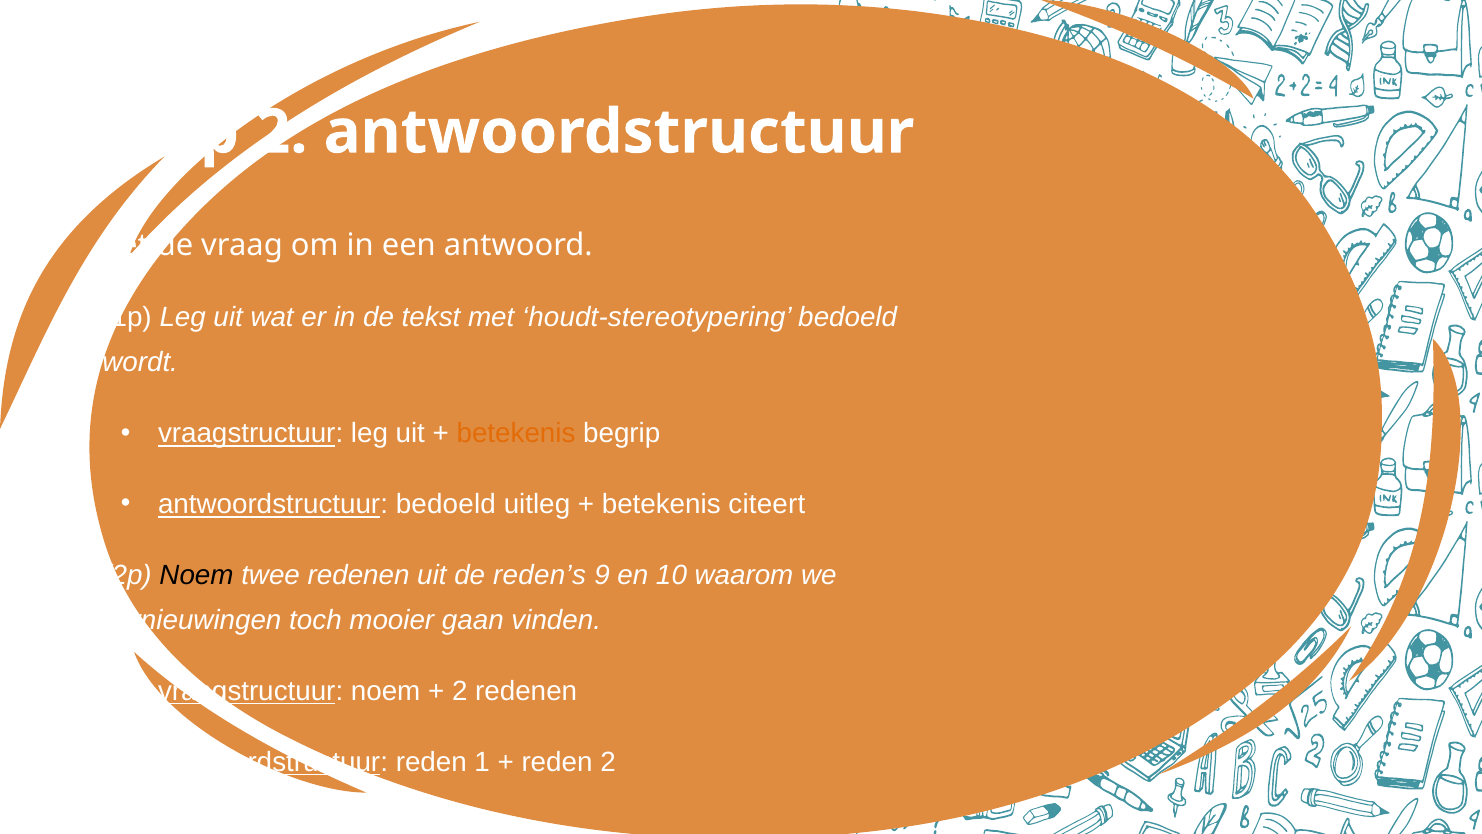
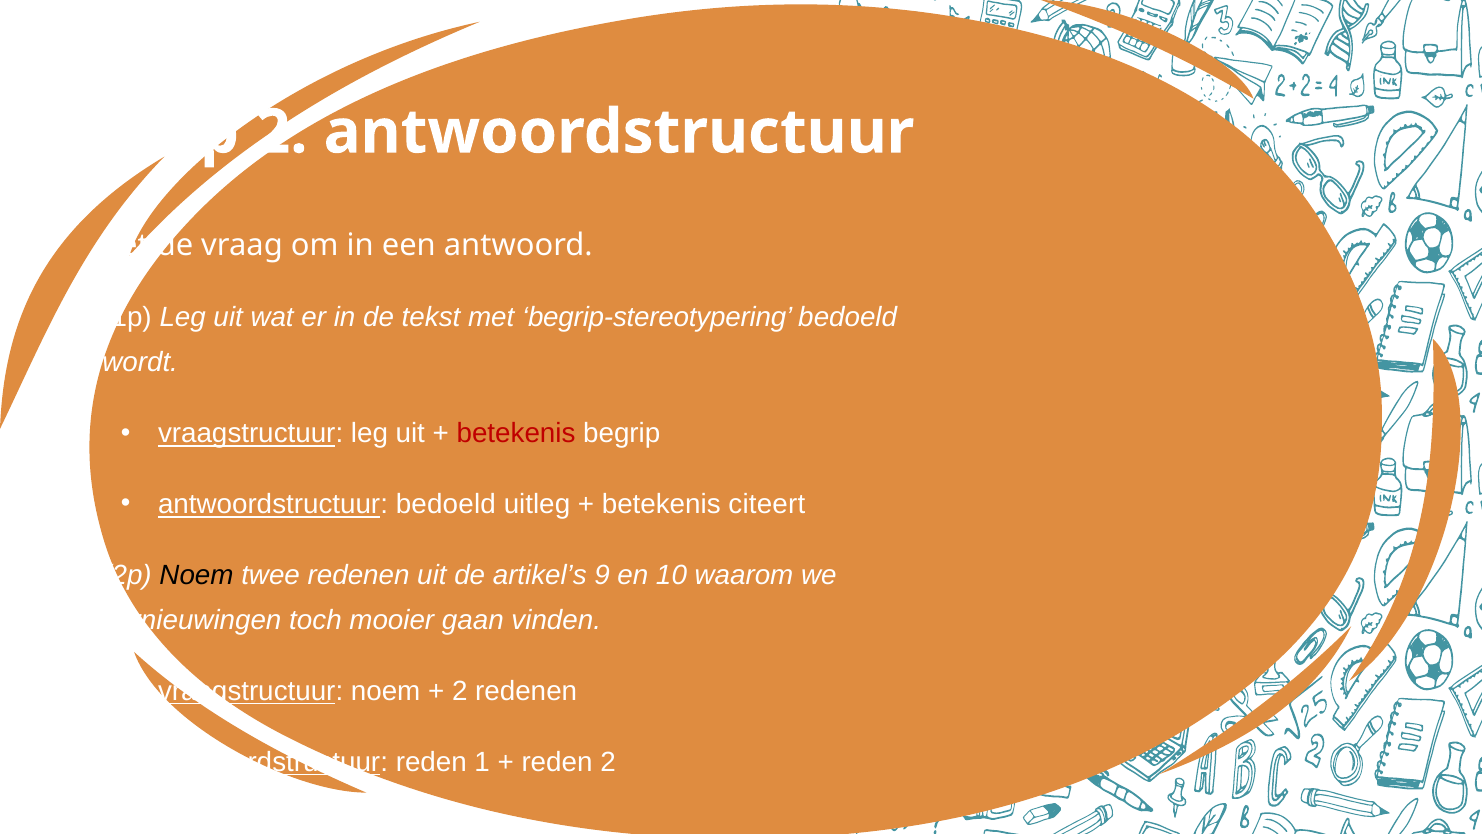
houdt-stereotypering: houdt-stereotypering -> begrip-stereotypering
betekenis at (516, 434) colour: orange -> red
reden’s: reden’s -> artikel’s
